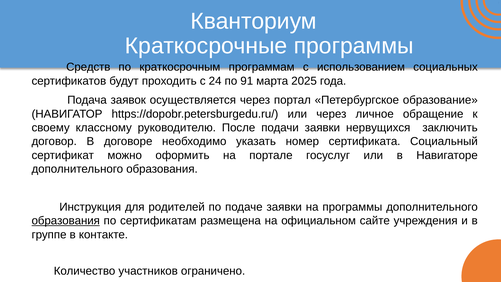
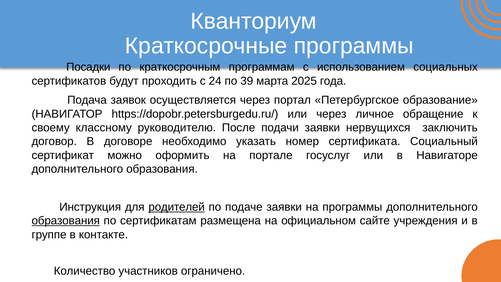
Средств: Средств -> Посадки
91: 91 -> 39
родителей underline: none -> present
